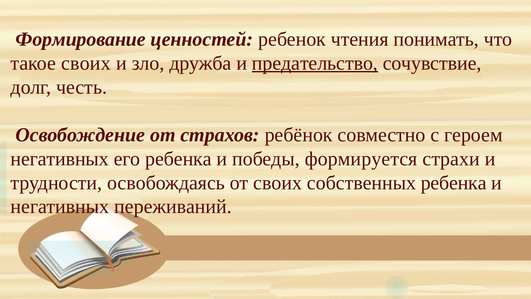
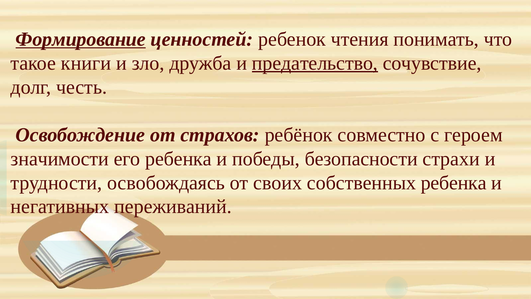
Формирование underline: none -> present
такое своих: своих -> книги
негативных at (60, 159): негативных -> значимости
формируется: формируется -> безопасности
